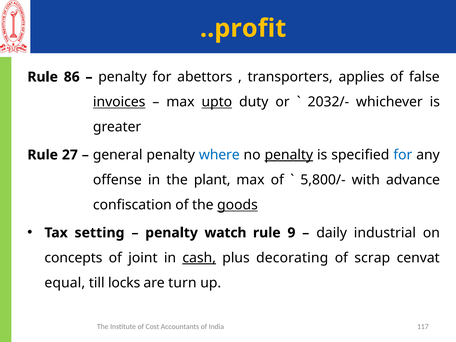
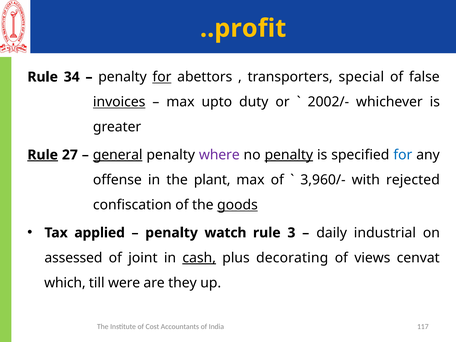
86: 86 -> 34
for at (162, 77) underline: none -> present
applies: applies -> special
upto underline: present -> none
2032/-: 2032/- -> 2002/-
Rule at (43, 155) underline: none -> present
general underline: none -> present
where colour: blue -> purple
5,800/-: 5,800/- -> 3,960/-
advance: advance -> rejected
setting: setting -> applied
9: 9 -> 3
concepts: concepts -> assessed
scrap: scrap -> views
equal: equal -> which
locks: locks -> were
turn: turn -> they
